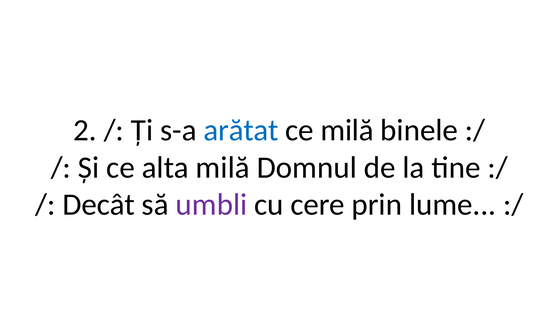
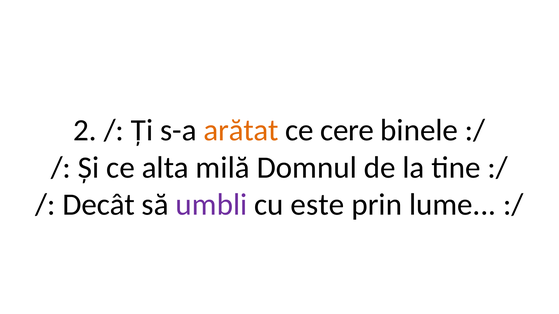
arătat colour: blue -> orange
ce milă: milă -> cere
cere: cere -> este
